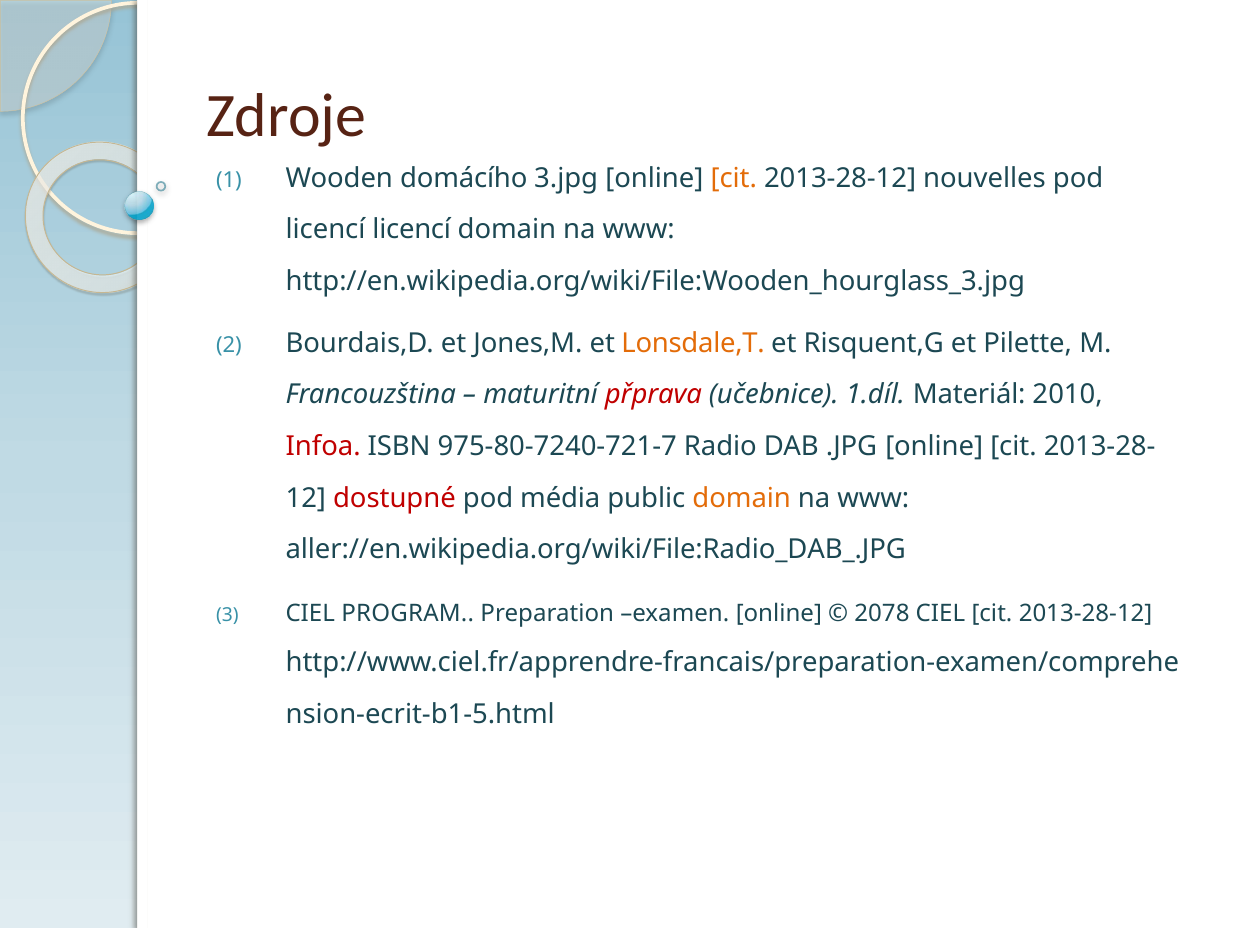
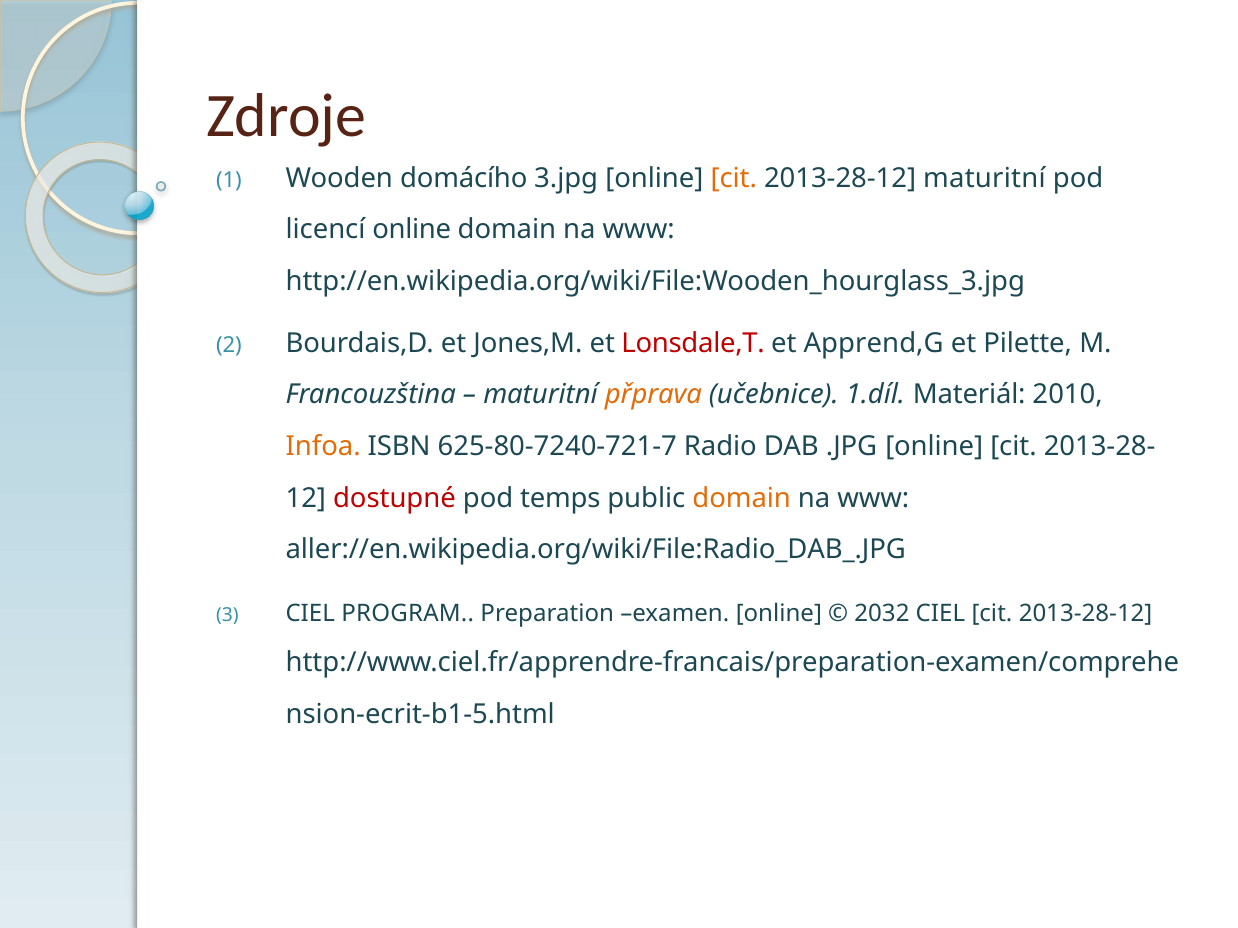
2013-28-12 nouvelles: nouvelles -> maturitní
licencí licencí: licencí -> online
Lonsdale,T colour: orange -> red
Risquent,G: Risquent,G -> Apprend,G
přprava colour: red -> orange
Infoa colour: red -> orange
975-80-7240-721-7: 975-80-7240-721-7 -> 625-80-7240-721-7
média: média -> temps
2078: 2078 -> 2032
